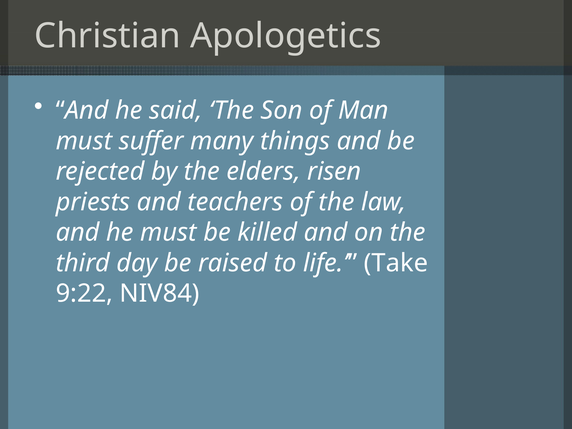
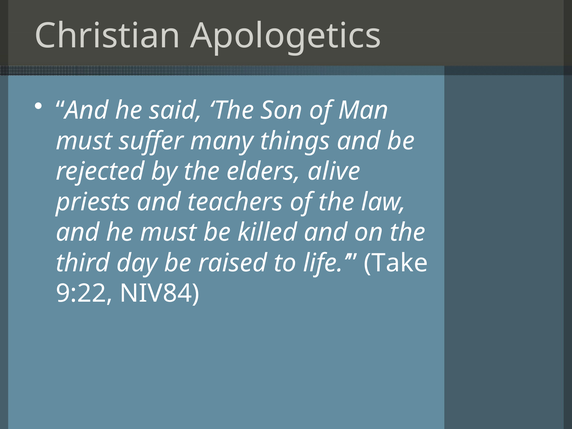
risen: risen -> alive
